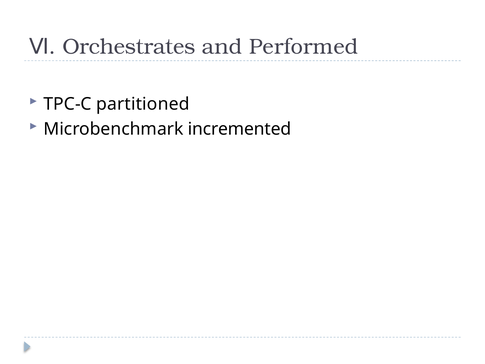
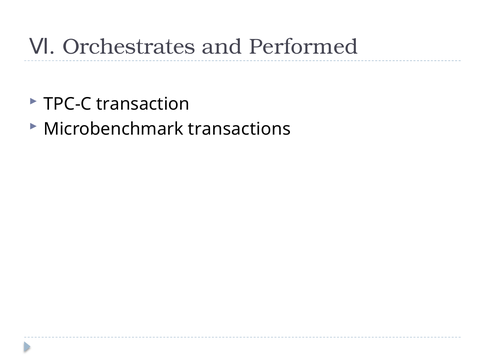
partitioned: partitioned -> transaction
incremented: incremented -> transactions
